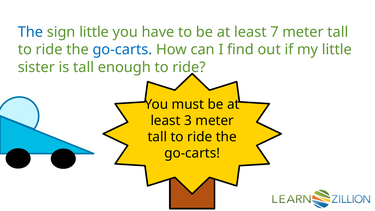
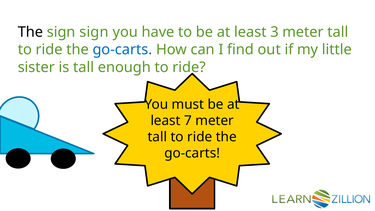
The at (30, 32) colour: blue -> black
sign little: little -> sign
7: 7 -> 3
3: 3 -> 7
